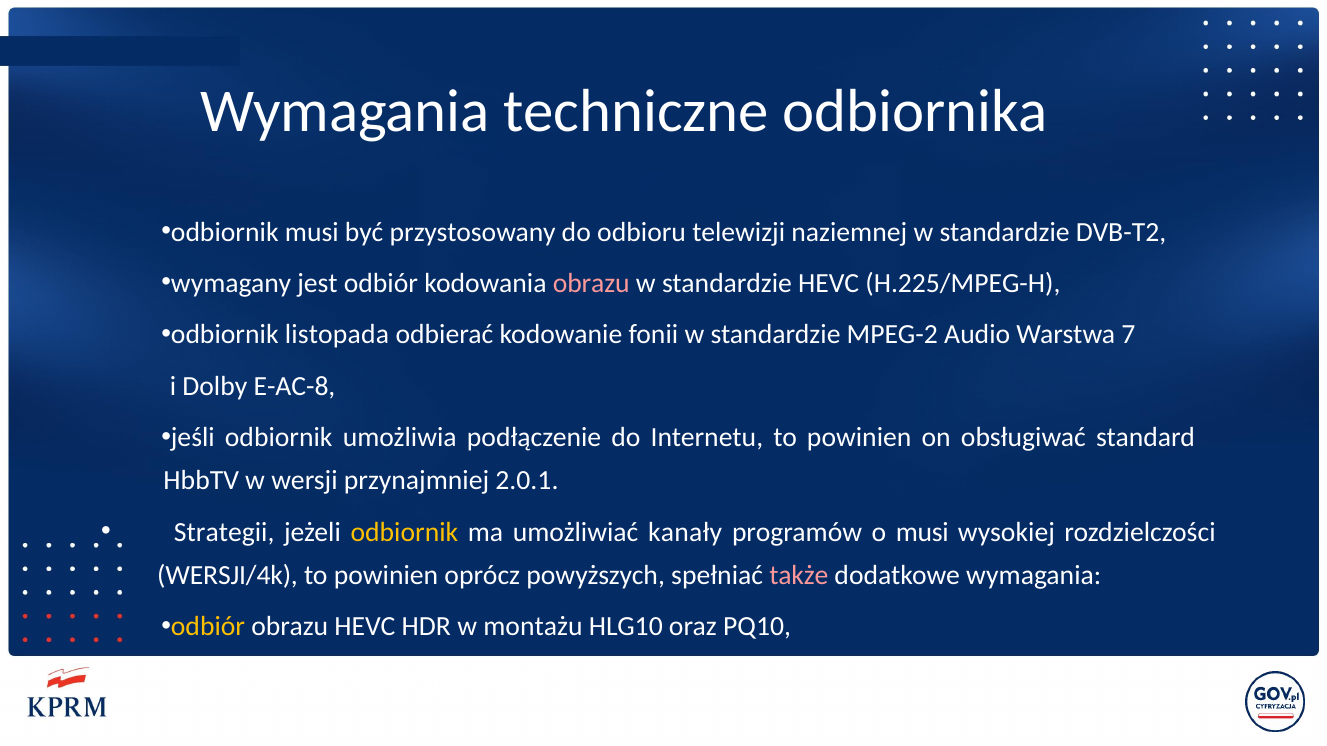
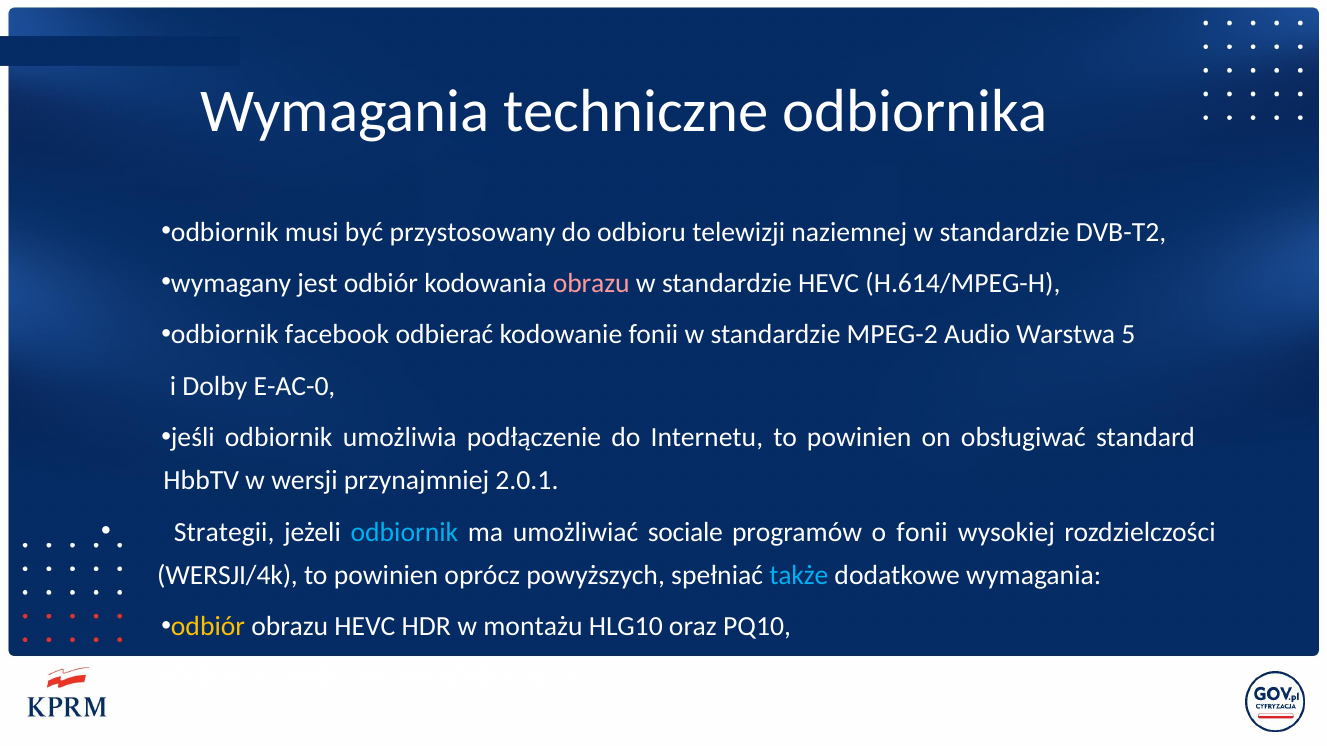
H.225/MPEG-H: H.225/MPEG-H -> H.614/MPEG-H
listopada: listopada -> facebook
7: 7 -> 5
E-AC-8: E-AC-8 -> E-AC-0
odbiornik at (404, 533) colour: yellow -> light blue
kanały: kanały -> sociale
o musi: musi -> fonii
także colour: pink -> light blue
